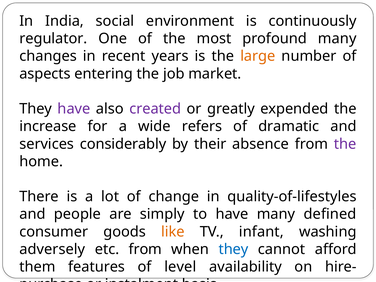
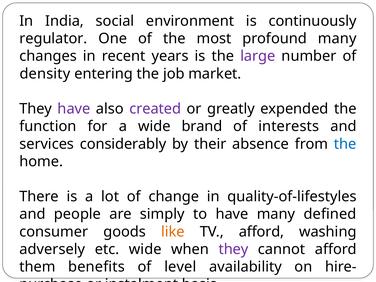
large colour: orange -> purple
aspects: aspects -> density
increase: increase -> function
refers: refers -> brand
dramatic: dramatic -> interests
the at (345, 144) colour: purple -> blue
TV infant: infant -> afford
etc from: from -> wide
they at (233, 249) colour: blue -> purple
features: features -> benefits
